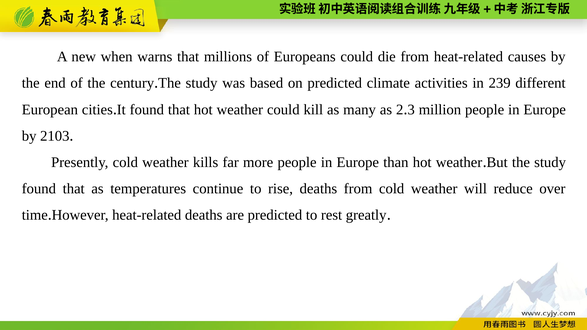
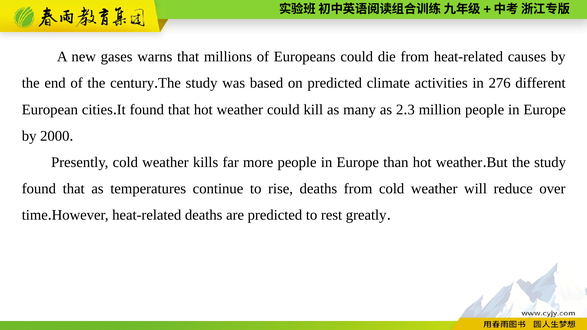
when: when -> gases
239: 239 -> 276
2103: 2103 -> 2000
